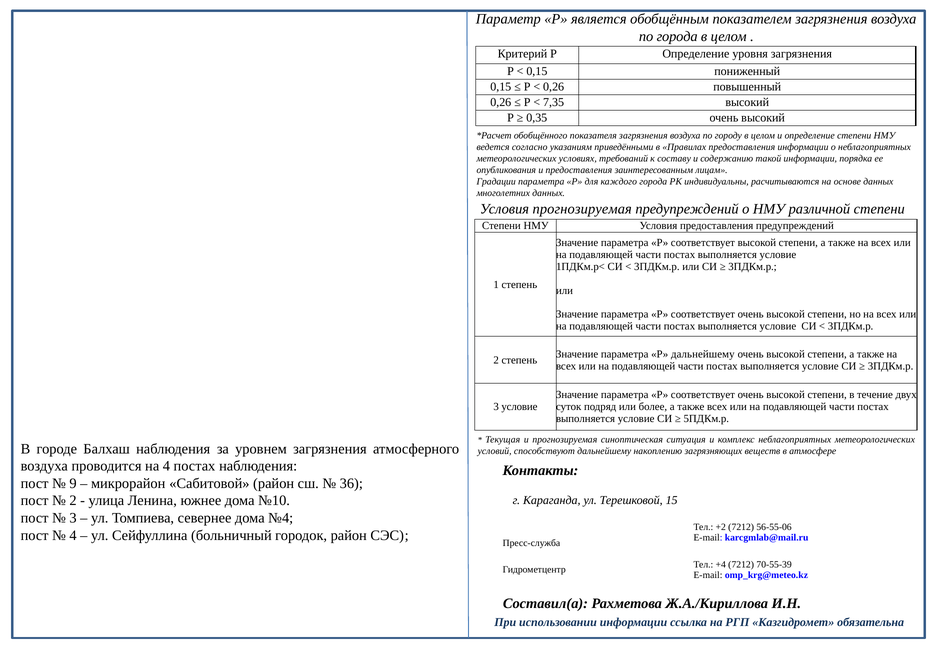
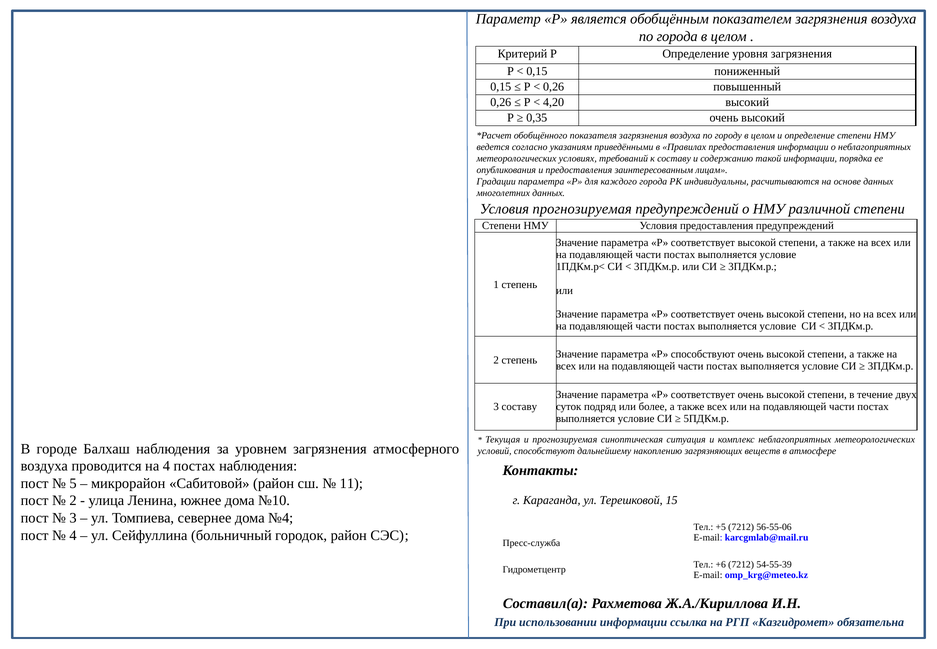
7,35: 7,35 -> 4,20
Р дальнейшему: дальнейшему -> способствуют
3 условие: условие -> составу
9: 9 -> 5
36: 36 -> 11
+2: +2 -> +5
+4: +4 -> +6
70-55-39: 70-55-39 -> 54-55-39
